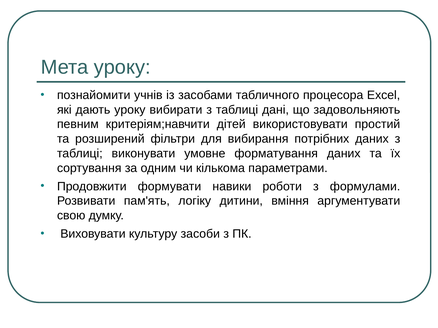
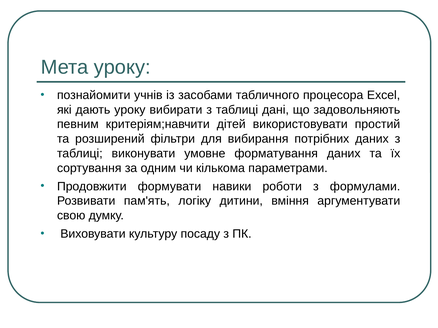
засоби: засоби -> посаду
